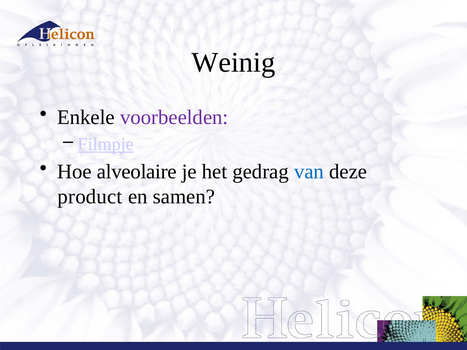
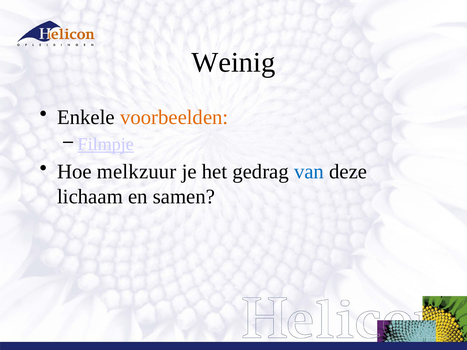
voorbeelden colour: purple -> orange
alveolaire: alveolaire -> melkzuur
product: product -> lichaam
